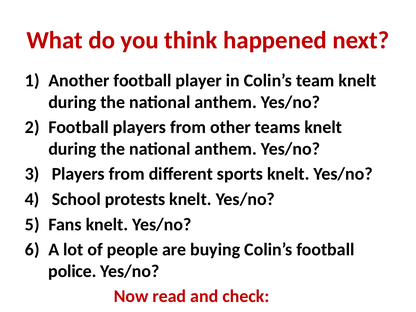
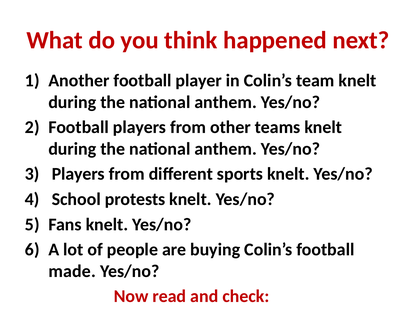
police: police -> made
